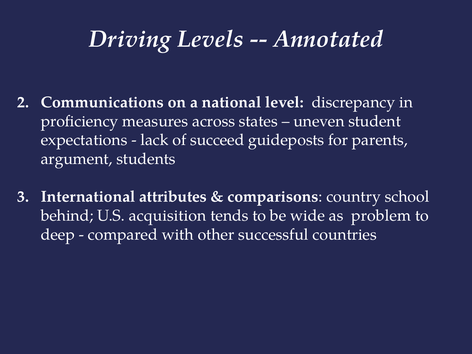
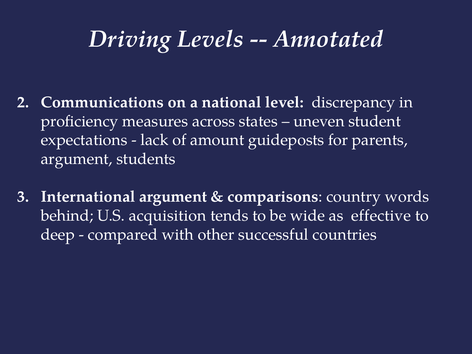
succeed: succeed -> amount
International attributes: attributes -> argument
school: school -> words
problem: problem -> effective
